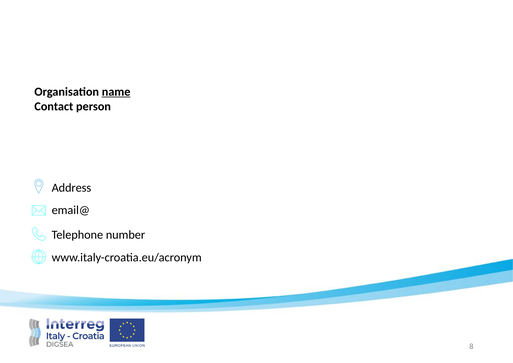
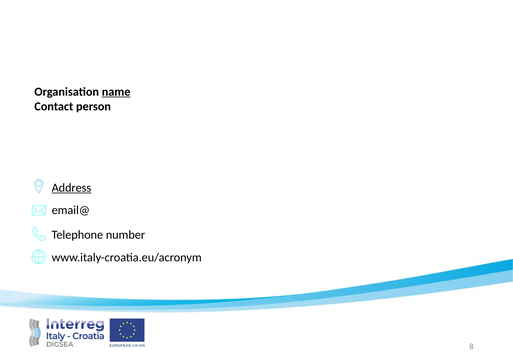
Address underline: none -> present
